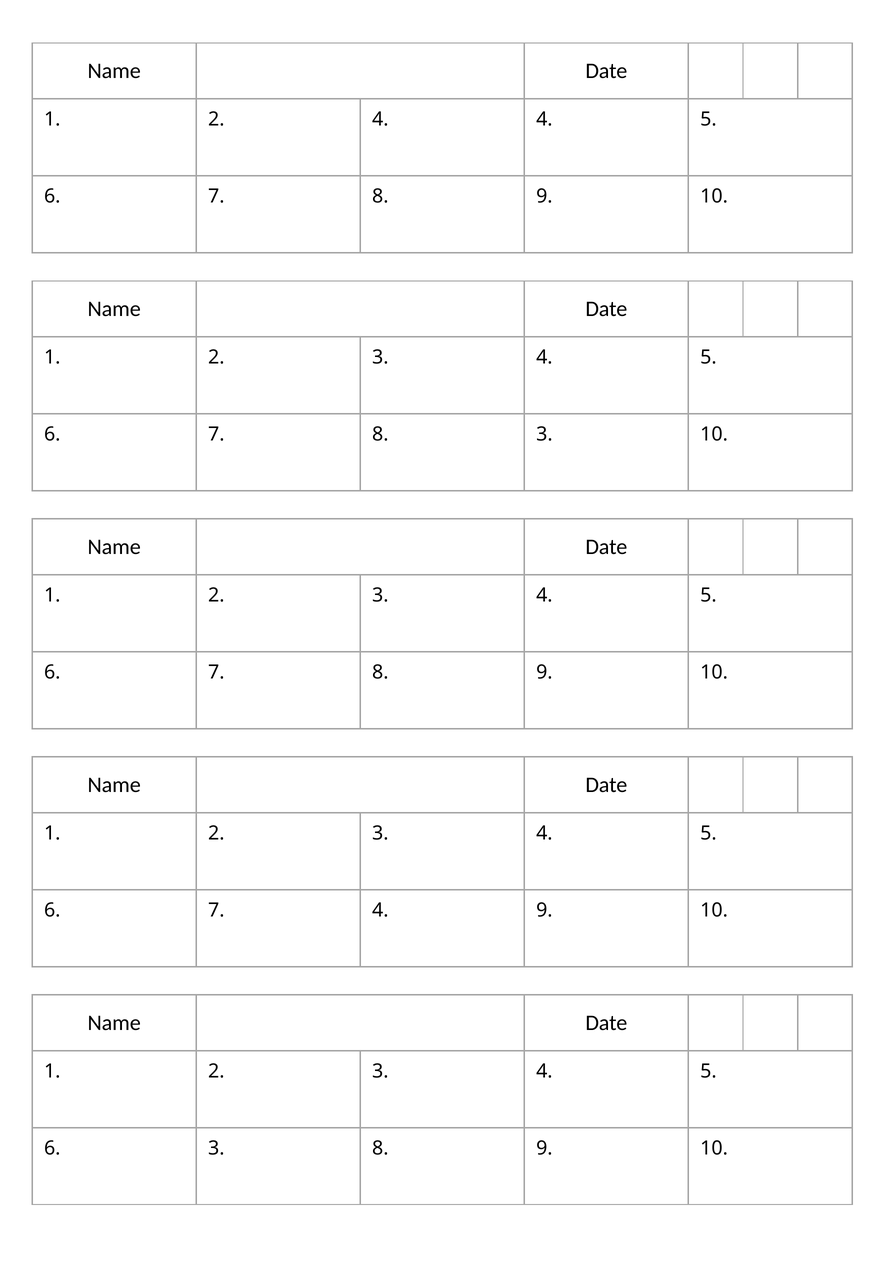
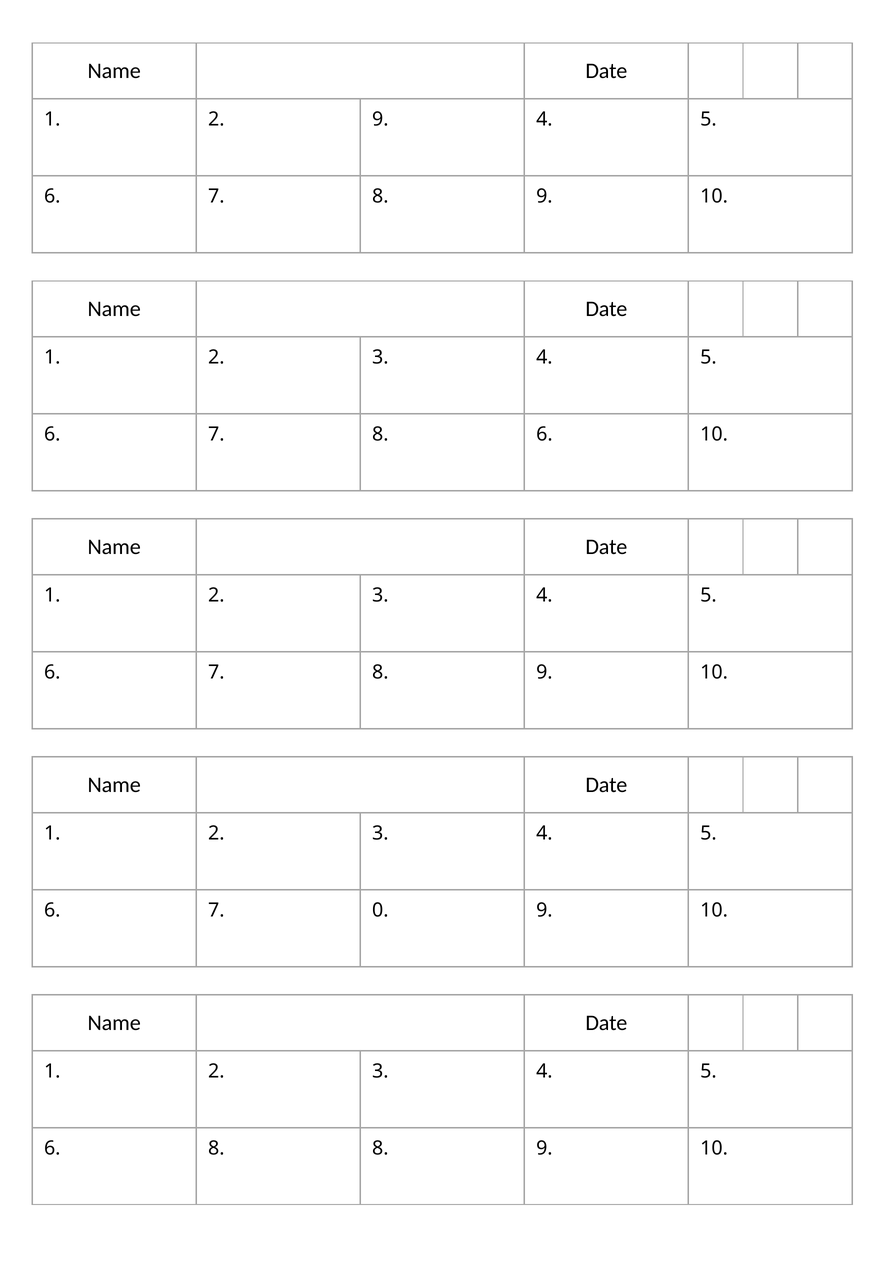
2 4: 4 -> 9
8 3: 3 -> 6
7 4: 4 -> 0
6 3: 3 -> 8
